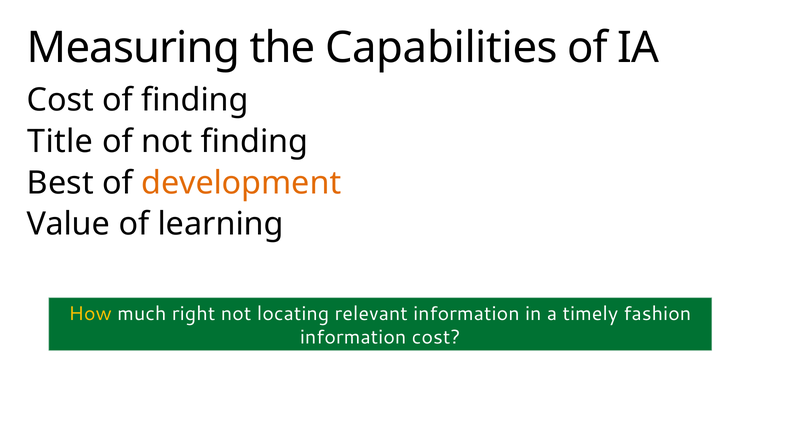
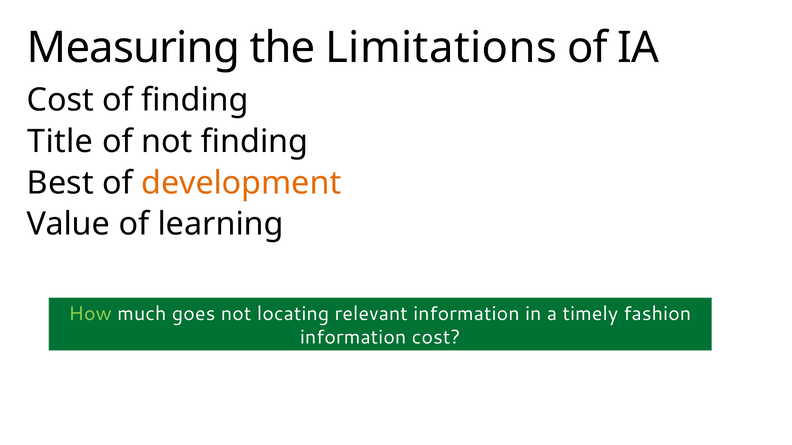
Capabilities: Capabilities -> Limitations
How colour: yellow -> light green
right: right -> goes
